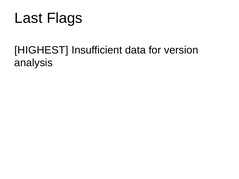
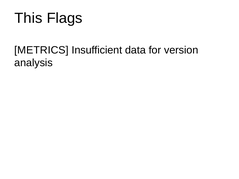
Last: Last -> This
HIGHEST: HIGHEST -> METRICS
